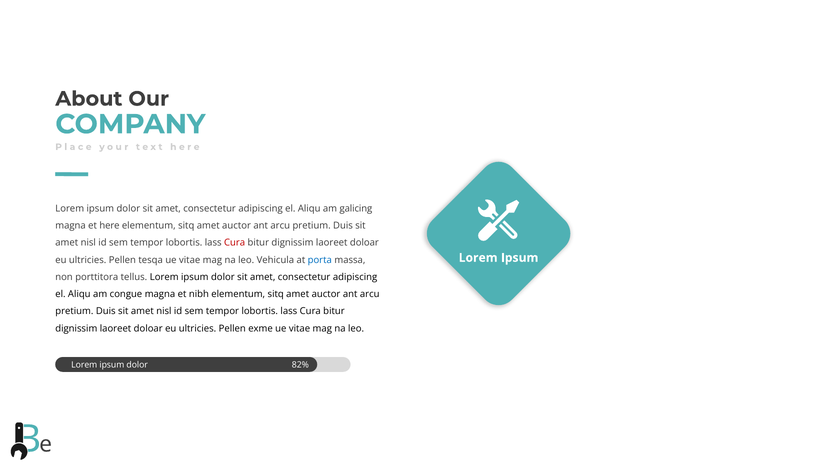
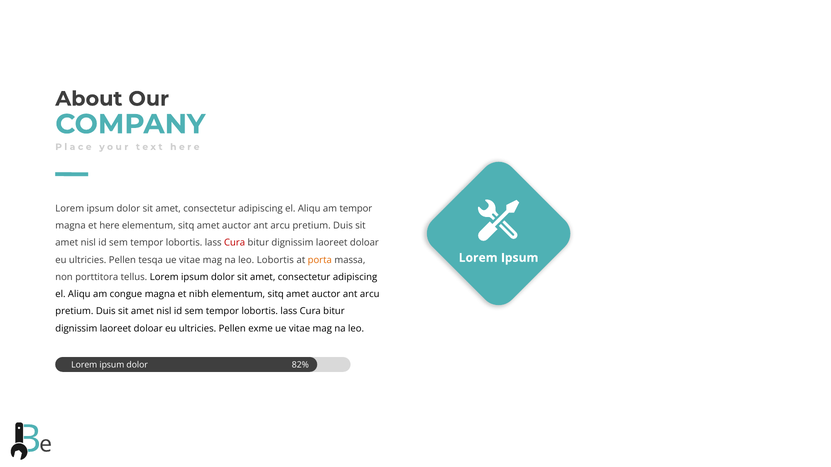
am galicing: galicing -> tempor
leo Vehicula: Vehicula -> Lobortis
porta colour: blue -> orange
